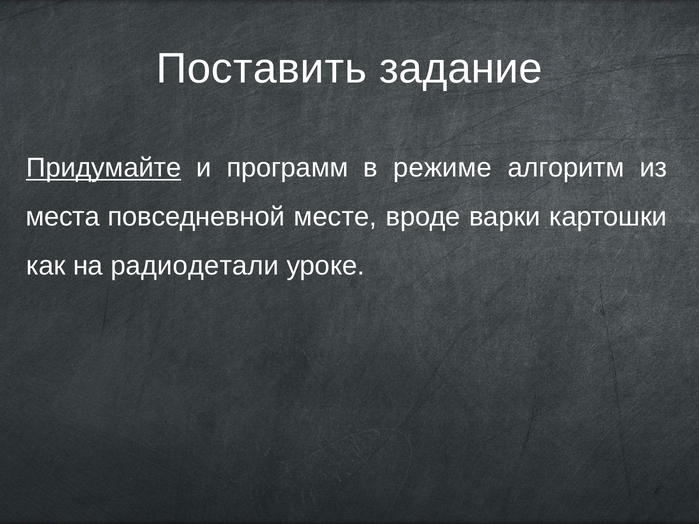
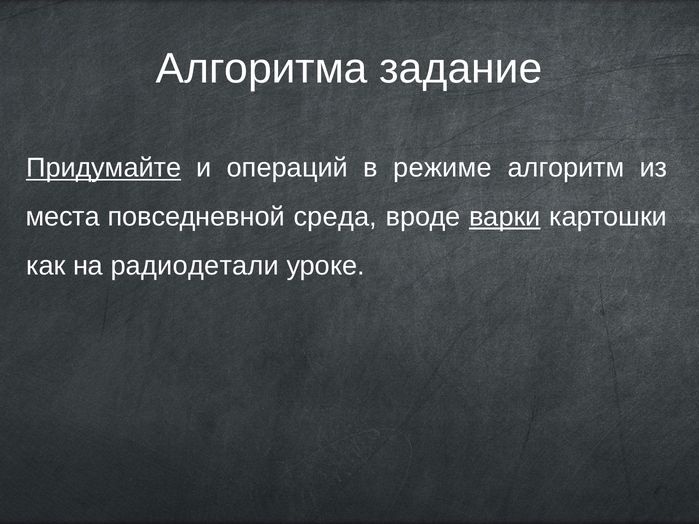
Поставить: Поставить -> Алгоритма
программ: программ -> операций
месте: месте -> среда
варки underline: none -> present
